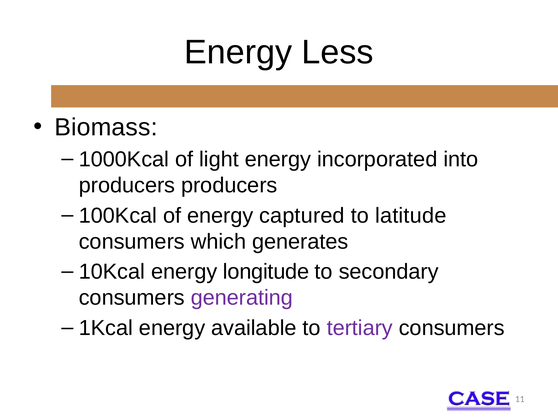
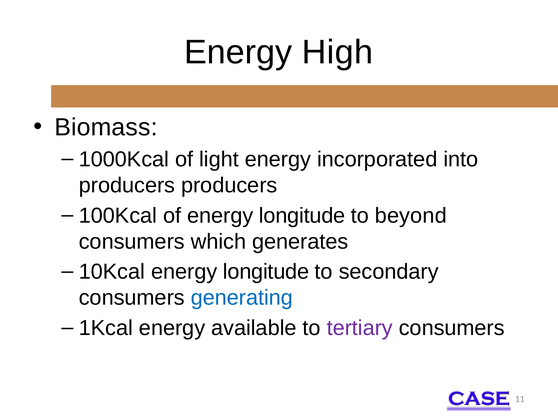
Less: Less -> High
of energy captured: captured -> longitude
latitude: latitude -> beyond
generating colour: purple -> blue
